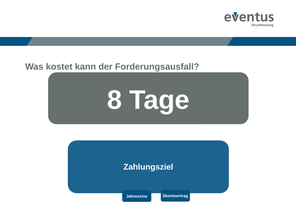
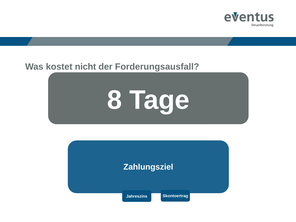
kann: kann -> nicht
